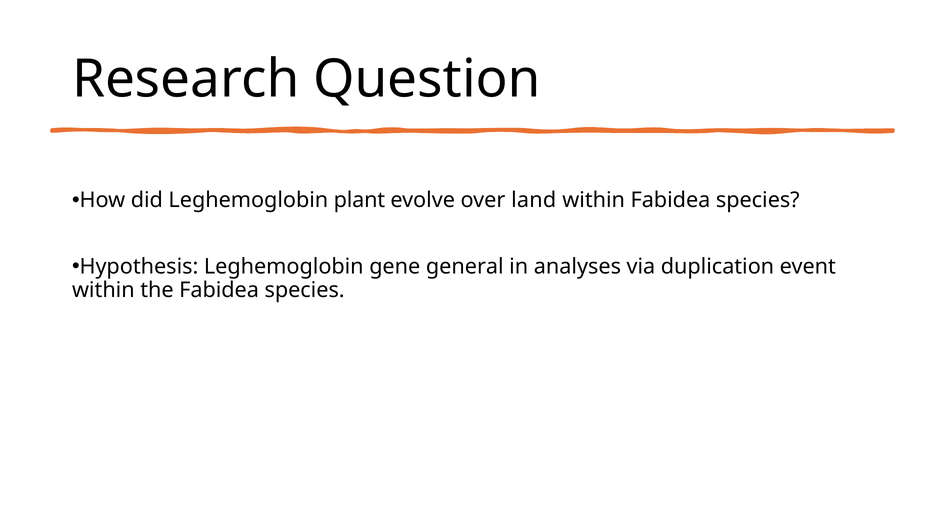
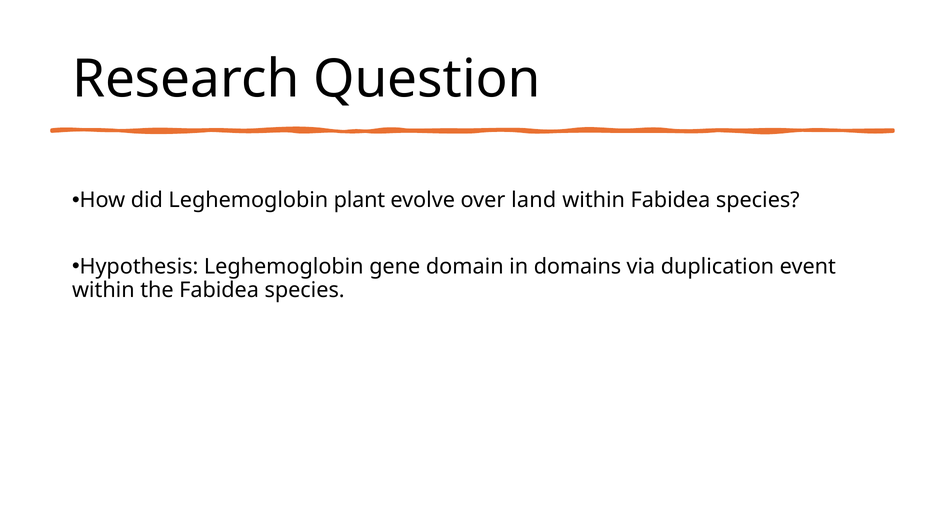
general: general -> domain
analyses: analyses -> domains
